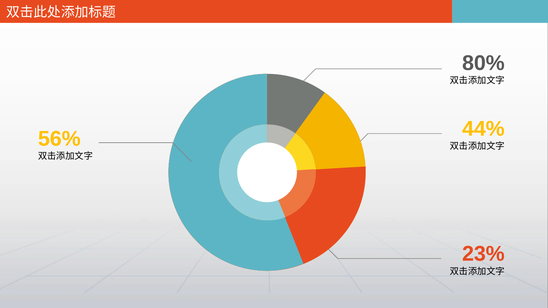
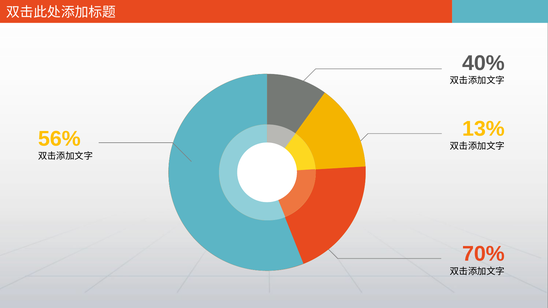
80%: 80% -> 40%
44%: 44% -> 13%
23%: 23% -> 70%
